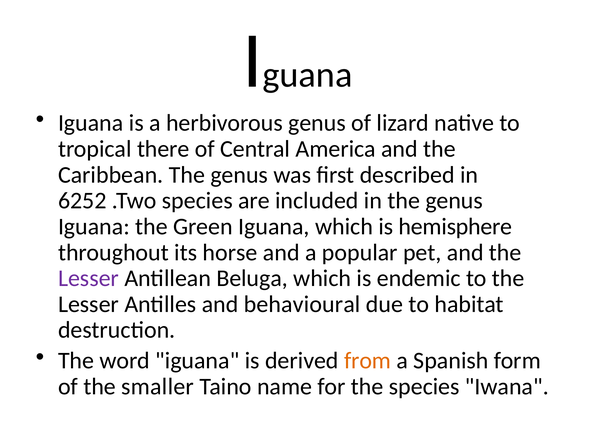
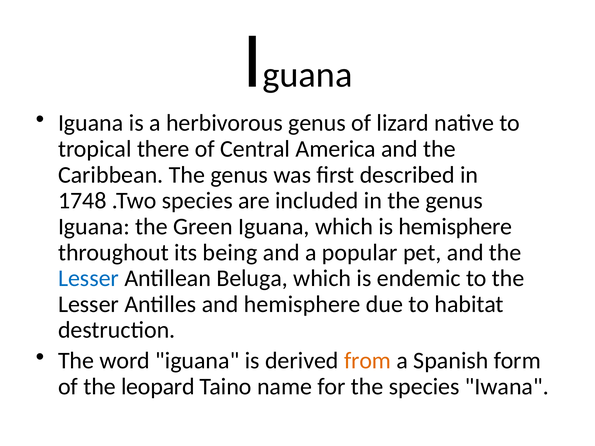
6252: 6252 -> 1748
horse: horse -> being
Lesser at (88, 278) colour: purple -> blue
and behavioural: behavioural -> hemisphere
smaller: smaller -> leopard
